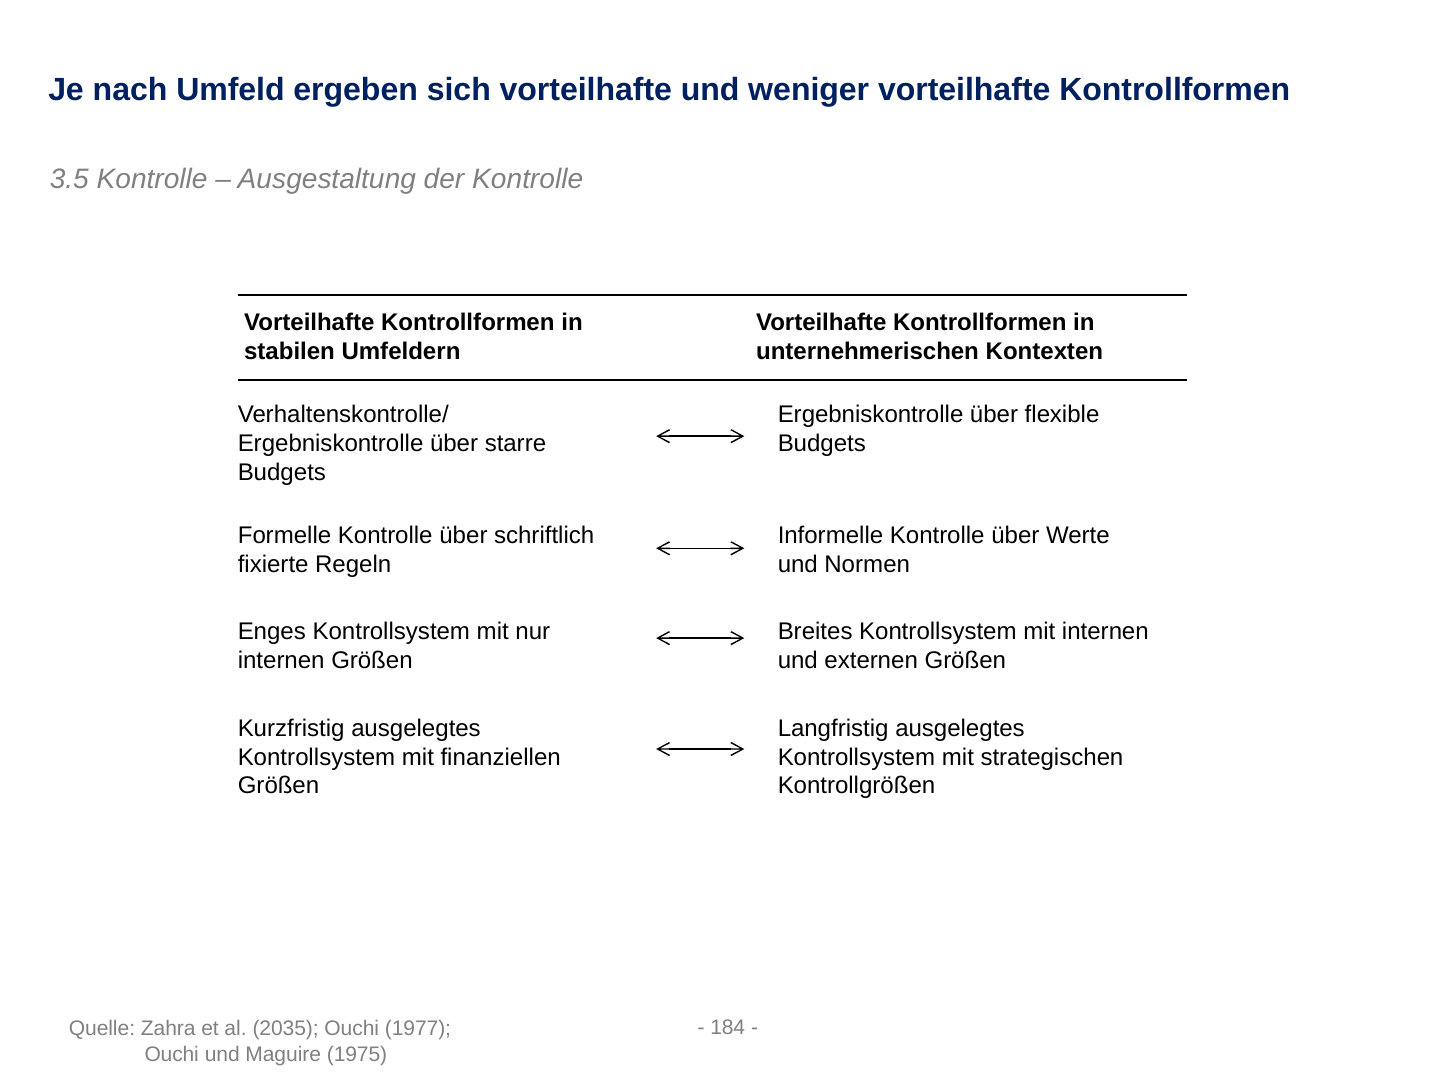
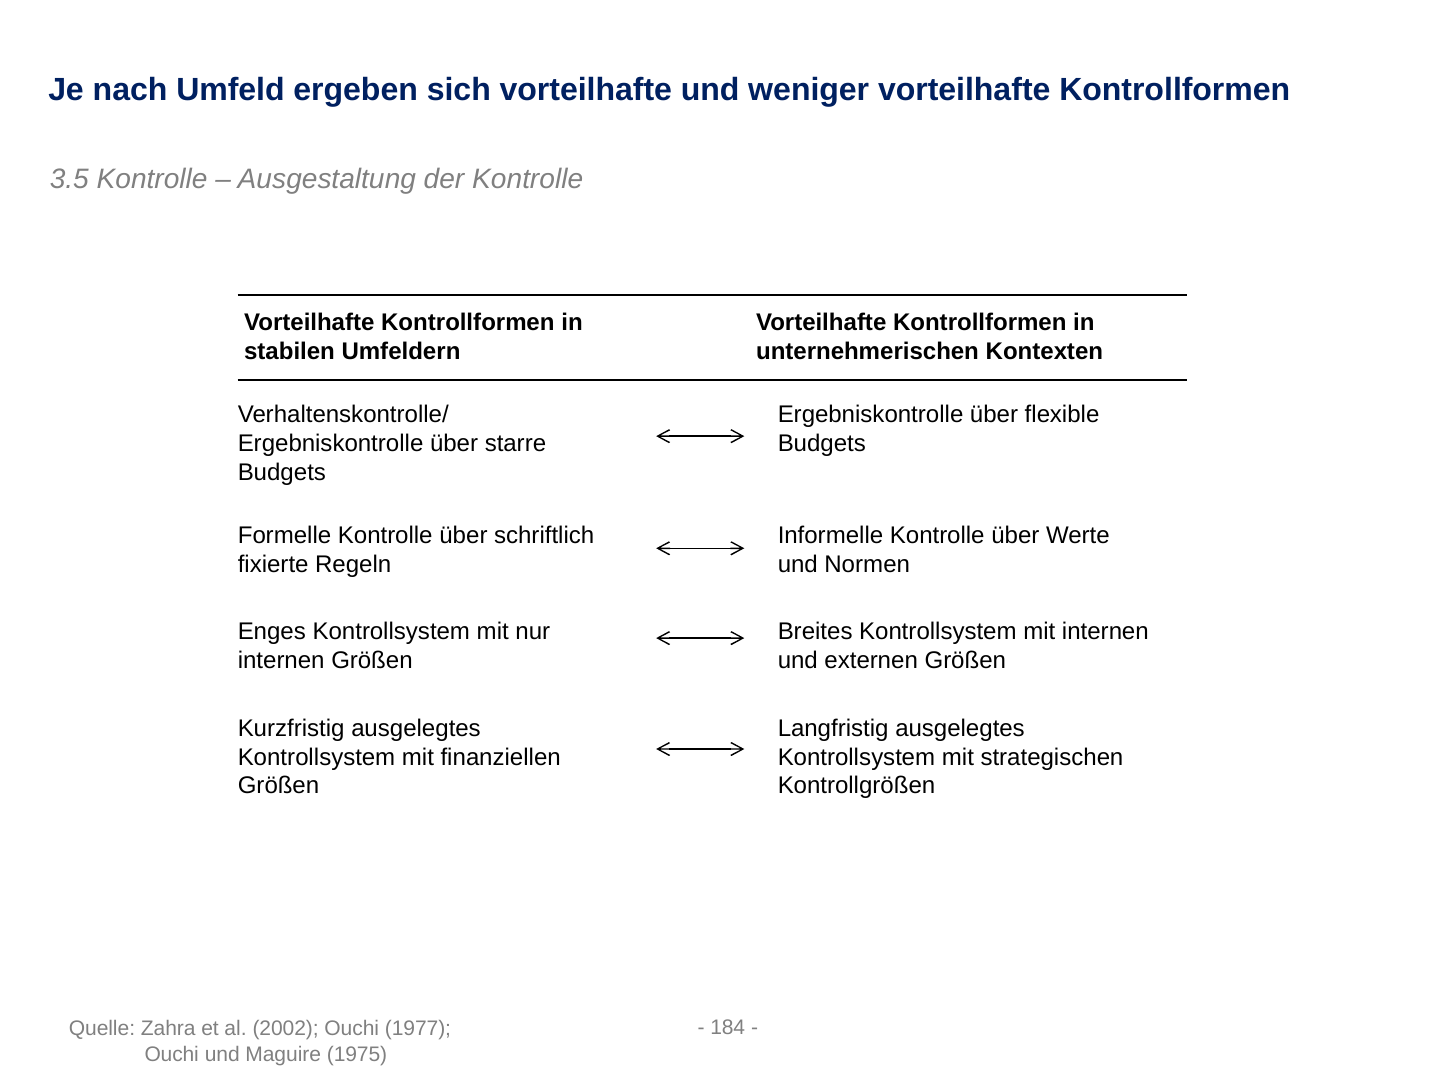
2035: 2035 -> 2002
